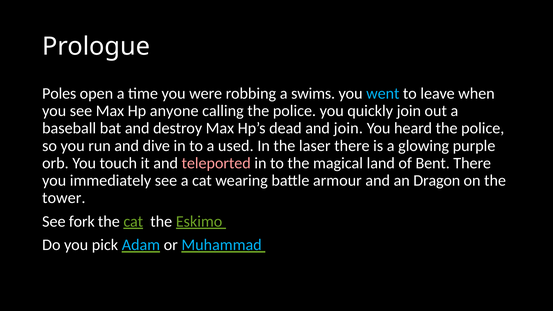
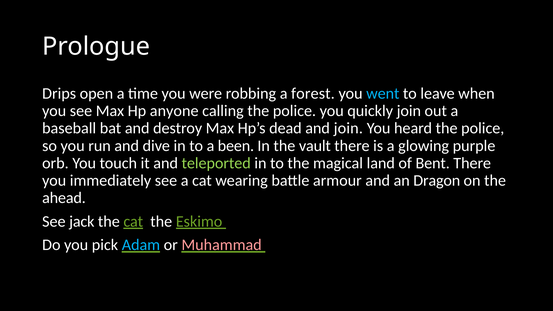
Poles: Poles -> Drips
swims: swims -> forest
used: used -> been
laser: laser -> vault
teleported colour: pink -> light green
tower: tower -> ahead
fork: fork -> jack
Muhammad colour: light blue -> pink
